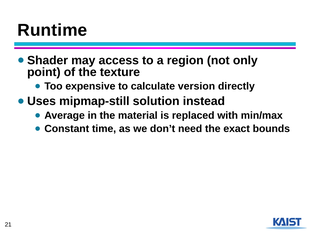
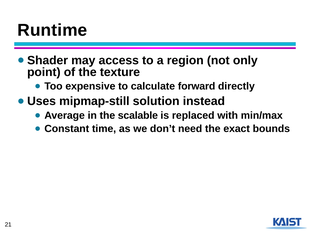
version: version -> forward
material: material -> scalable
